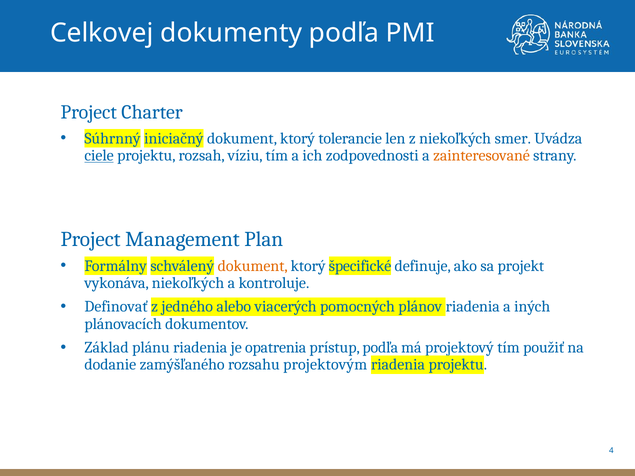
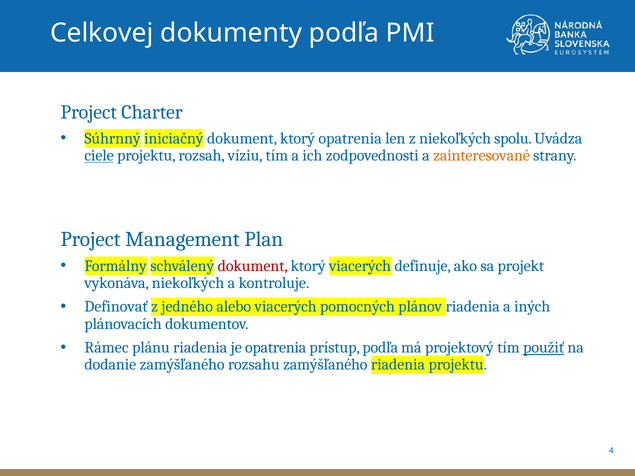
ktorý tolerancie: tolerancie -> opatrenia
smer: smer -> spolu
dokument at (253, 266) colour: orange -> red
ktorý špecifické: špecifické -> viacerých
Základ: Základ -> Rámec
použiť underline: none -> present
rozsahu projektovým: projektovým -> zamýšľaného
